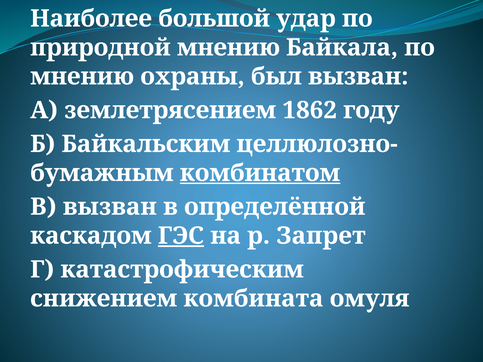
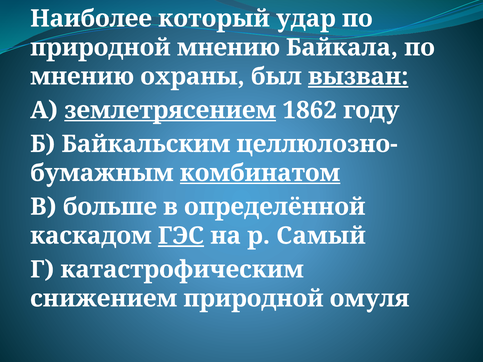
большой: большой -> который
вызван at (358, 77) underline: none -> present
землетрясением underline: none -> present
В вызван: вызван -> больше
Запрет: Запрет -> Самый
снижением комбината: комбината -> природной
